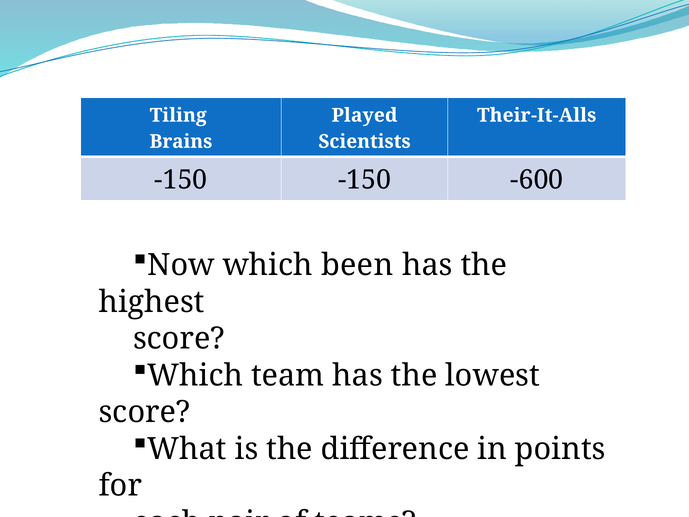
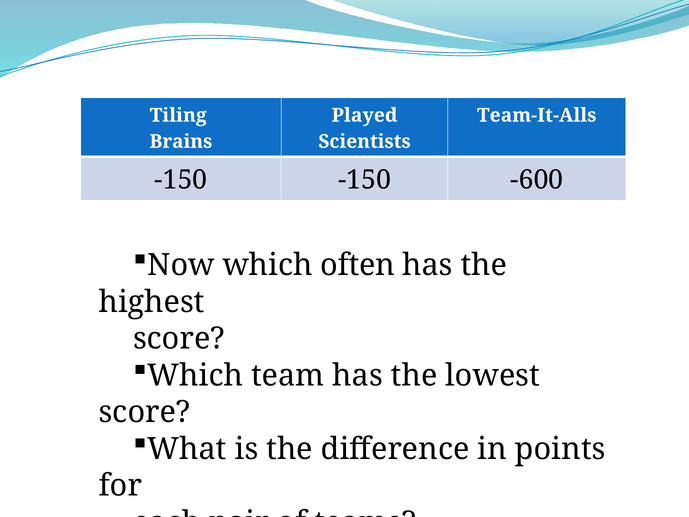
Their-It-Alls: Their-It-Alls -> Team-It-Alls
been: been -> often
